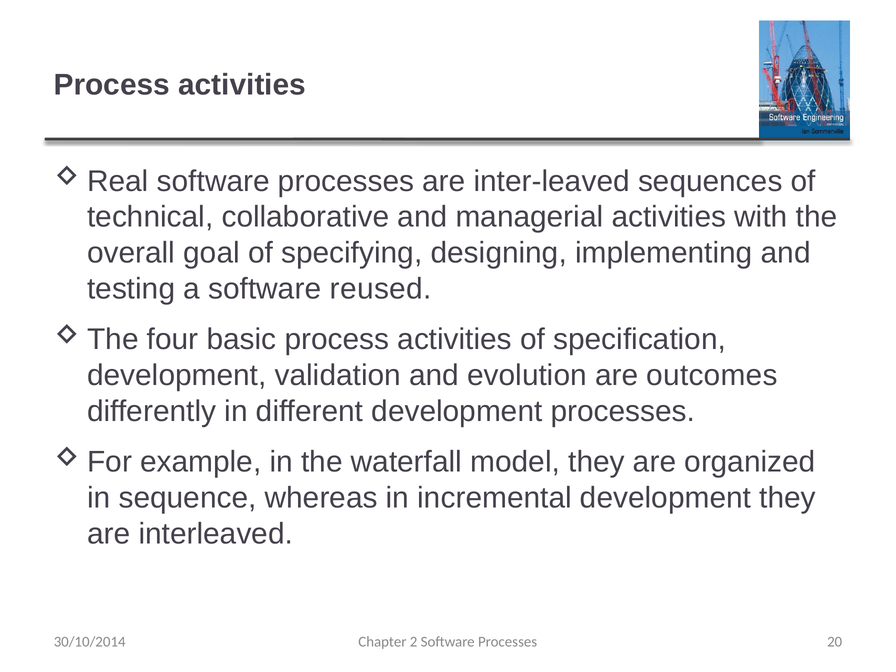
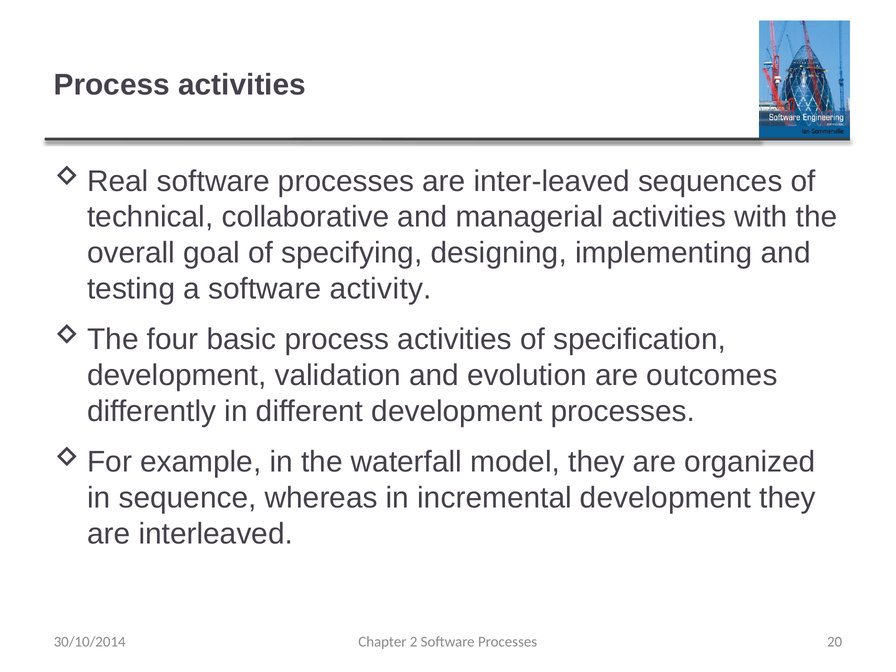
reused: reused -> activity
